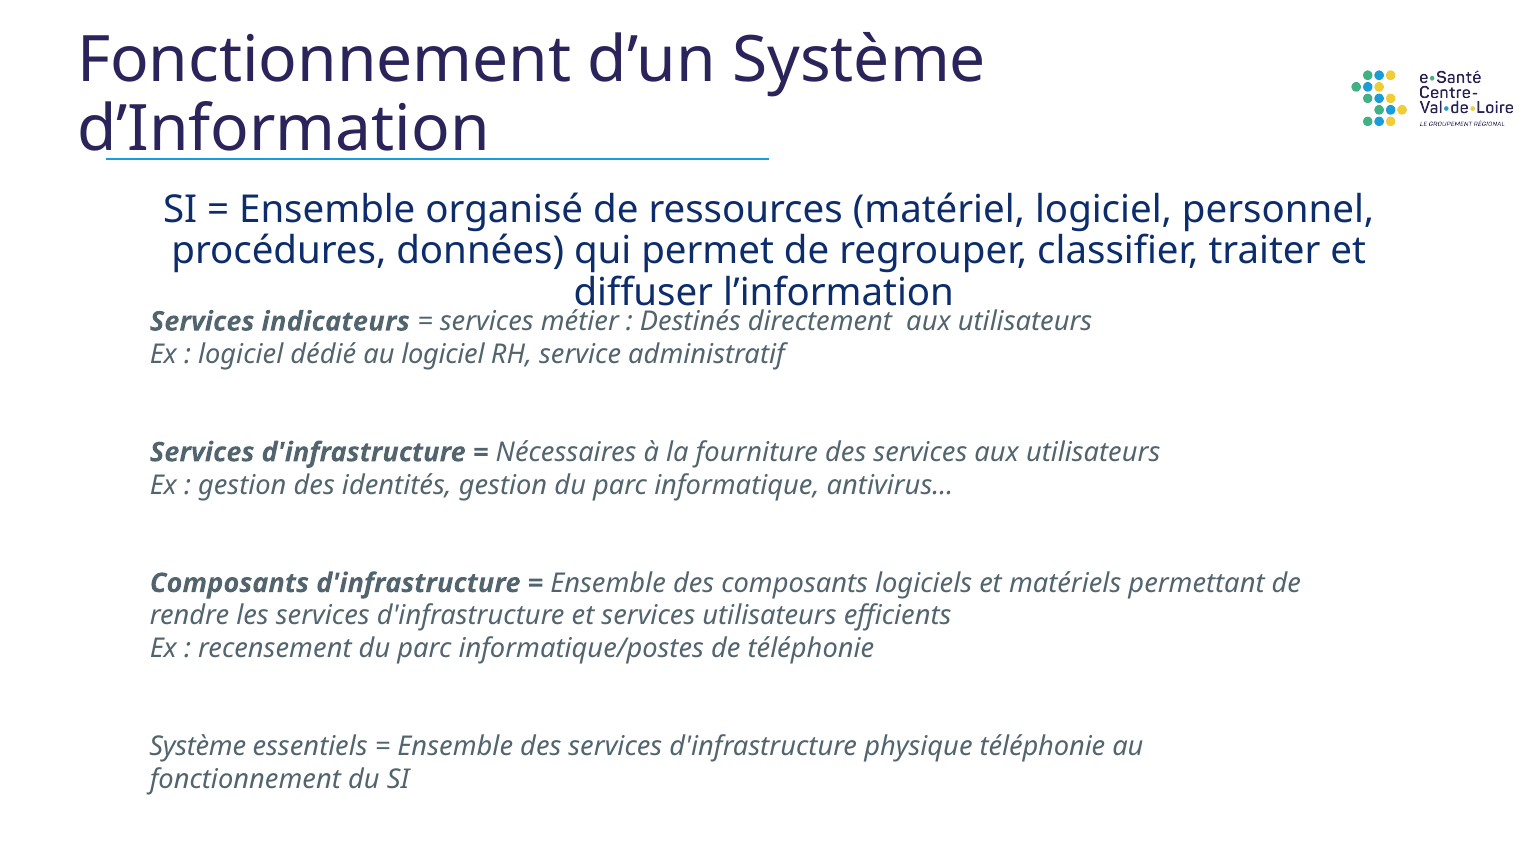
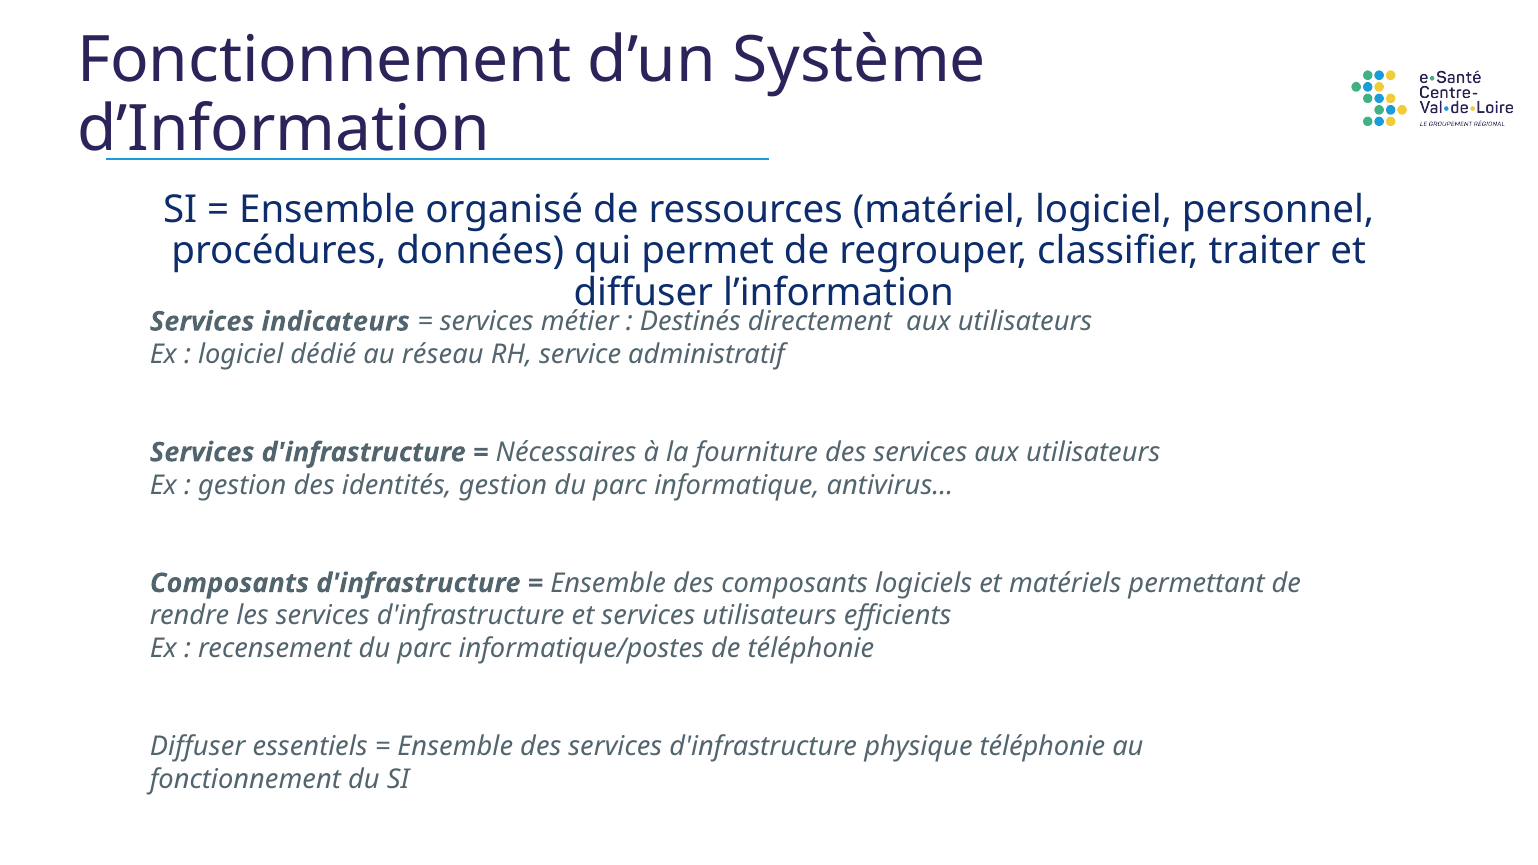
au logiciel: logiciel -> réseau
Système at (198, 747): Système -> Diffuser
